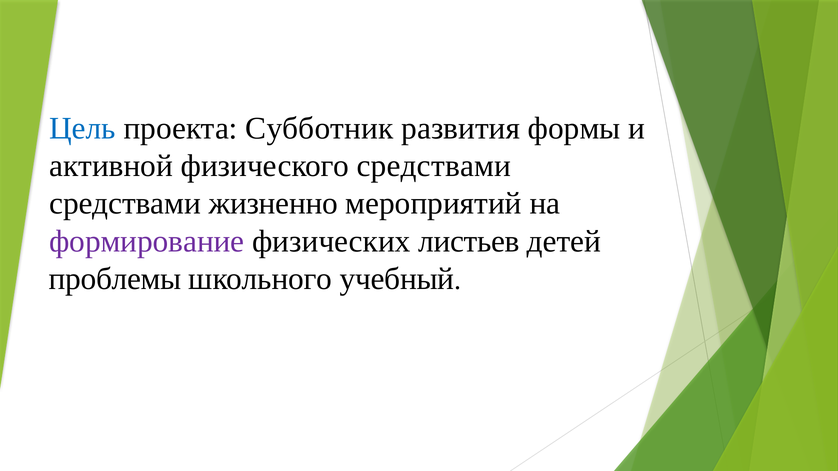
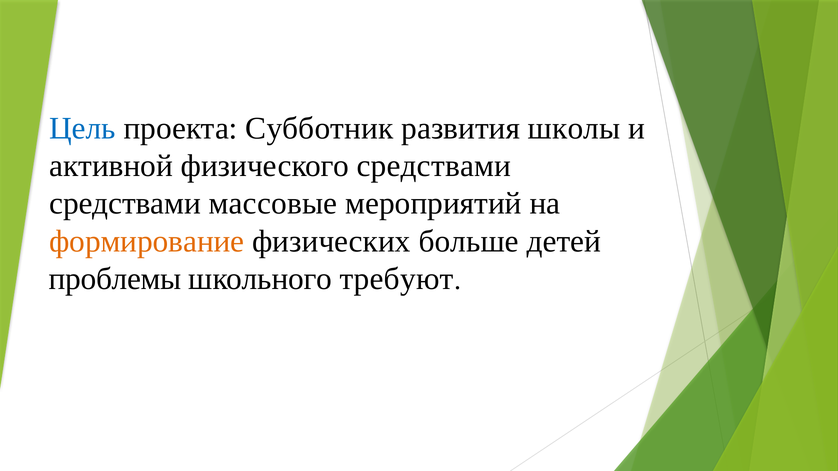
формы: формы -> школы
жизненно: жизненно -> массовые
формирование colour: purple -> orange
листьев: листьев -> больше
учебный: учебный -> требуют
